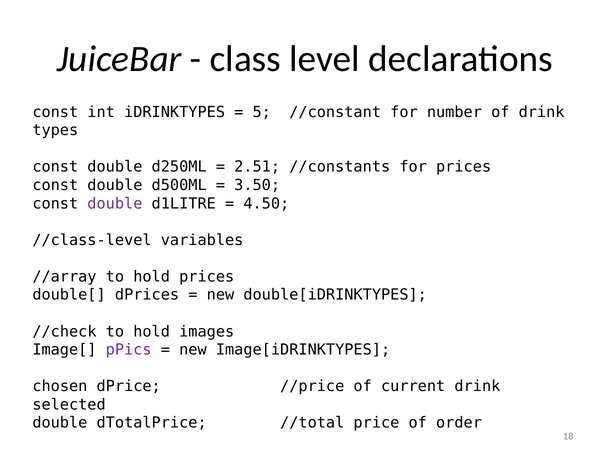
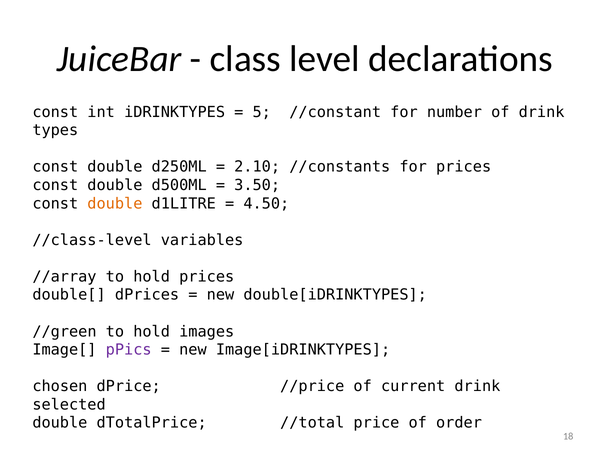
2.51: 2.51 -> 2.10
double at (115, 204) colour: purple -> orange
//check: //check -> //green
